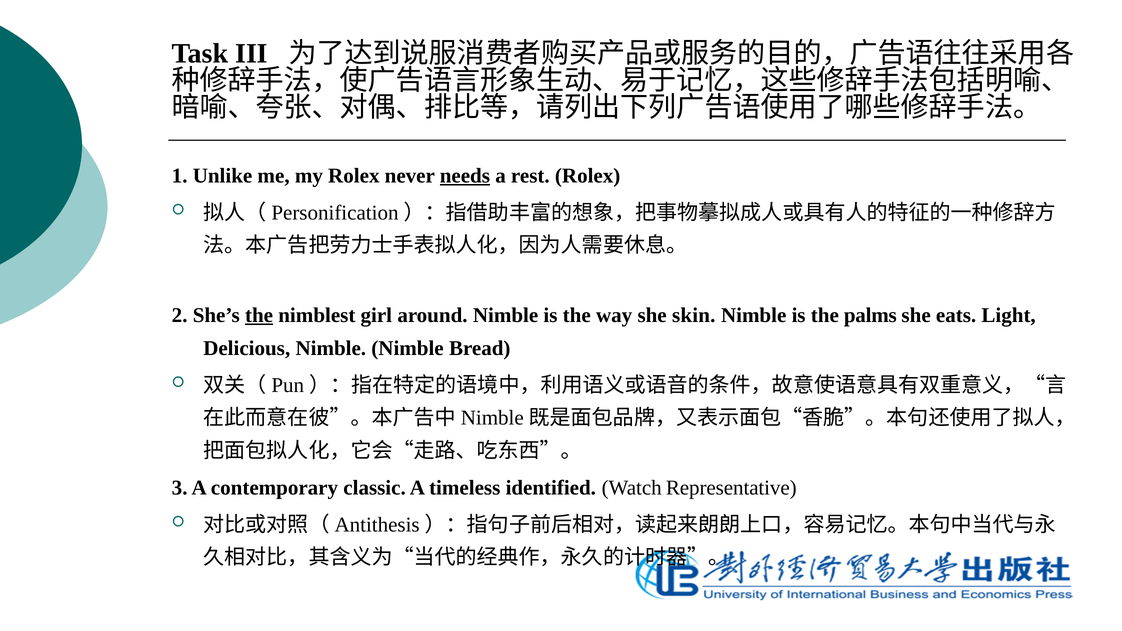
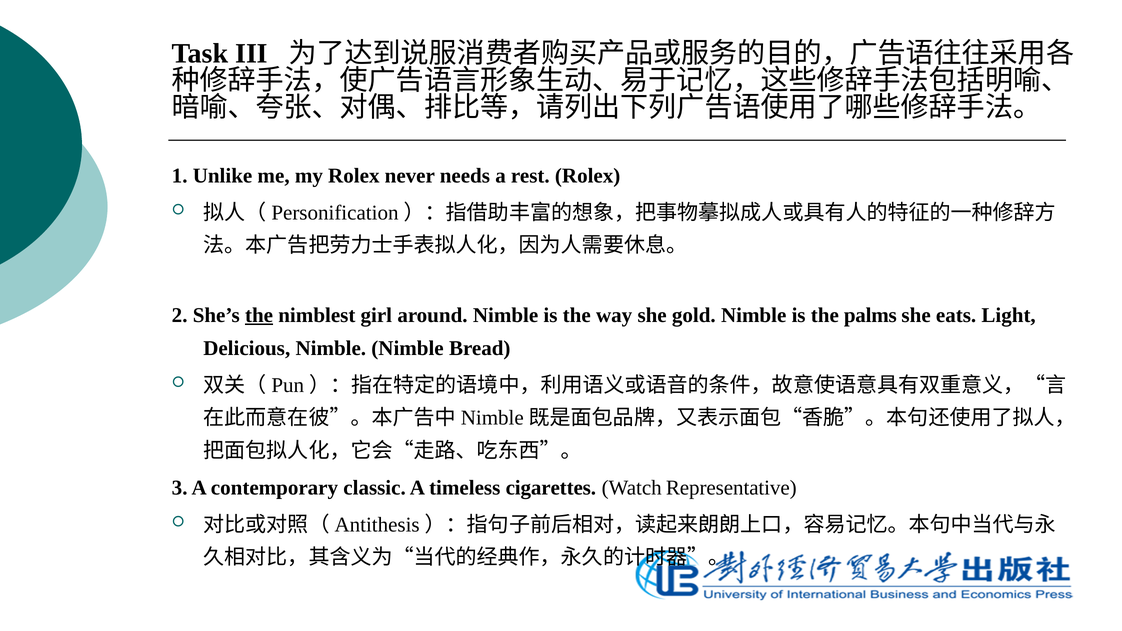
needs underline: present -> none
skin: skin -> gold
identified: identified -> cigarettes
